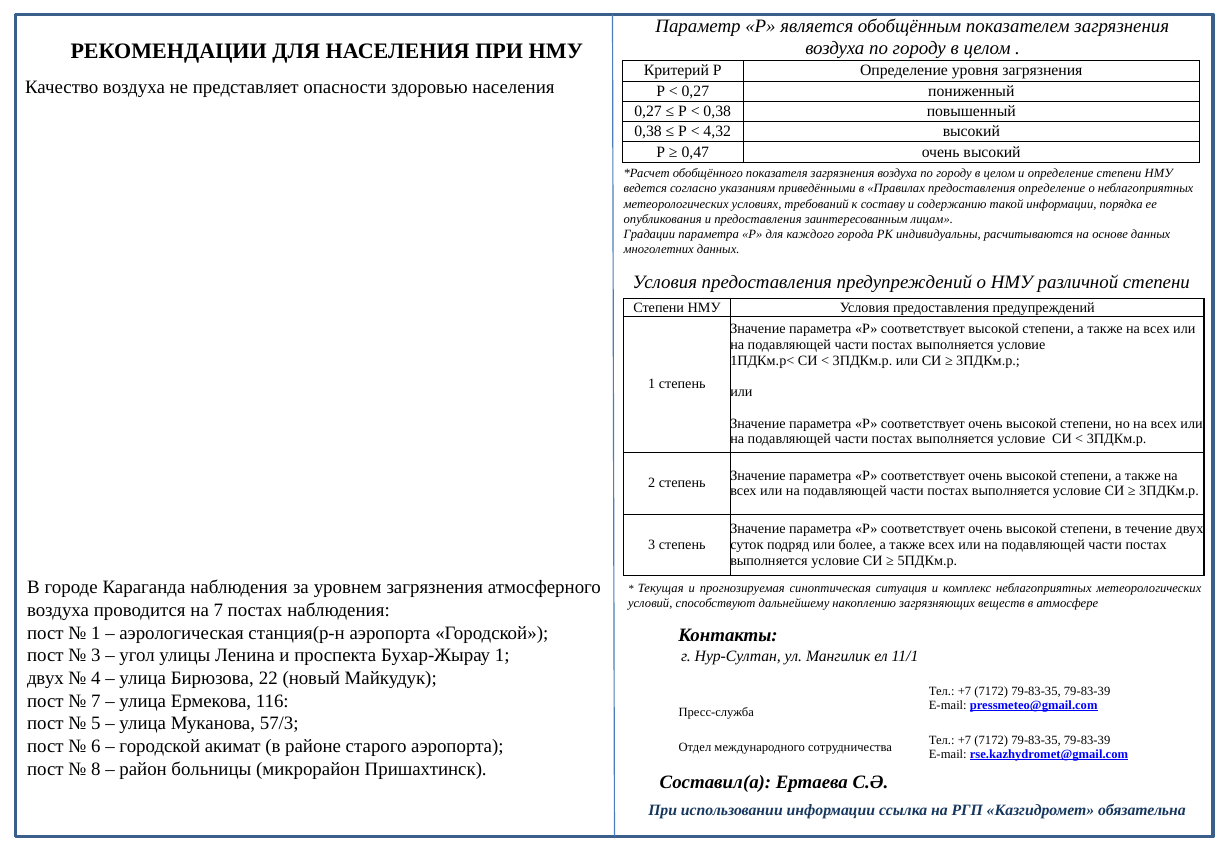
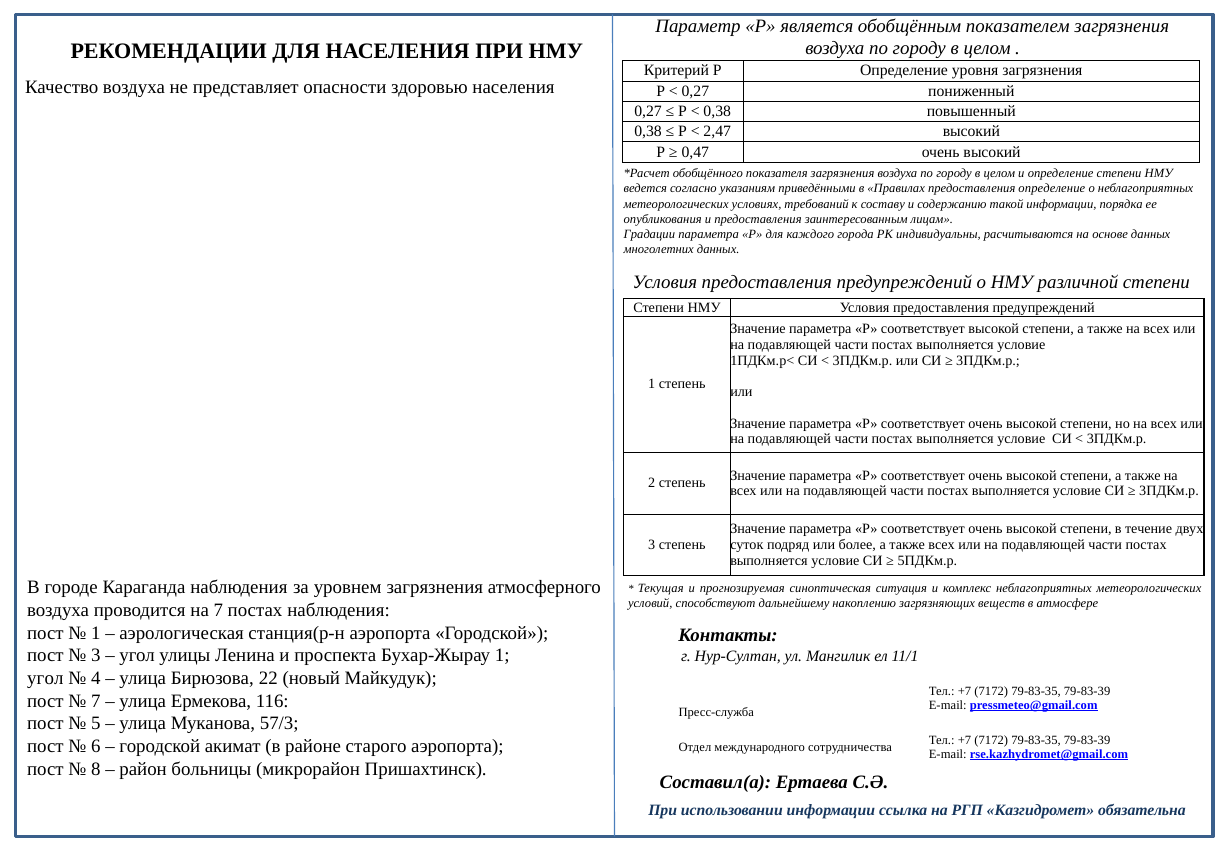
4,32: 4,32 -> 2,47
двух at (45, 678): двух -> угол
